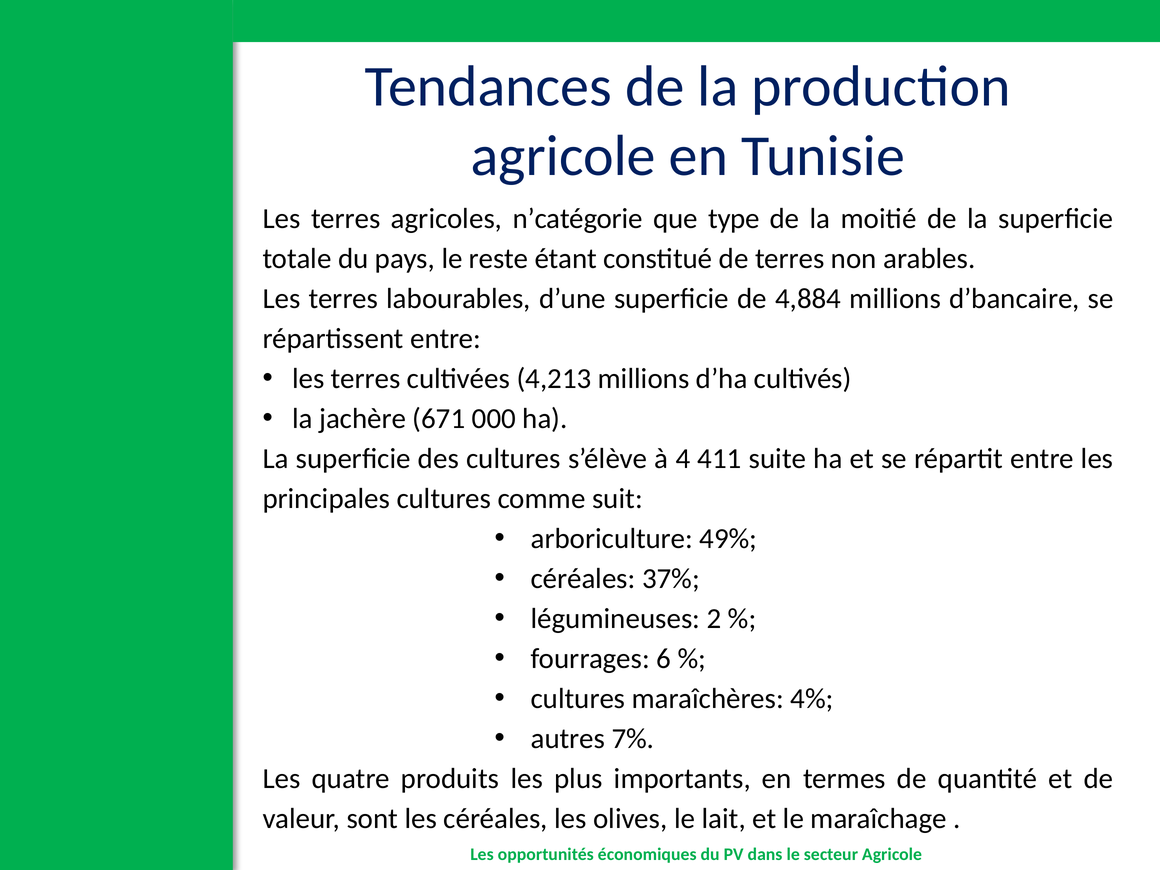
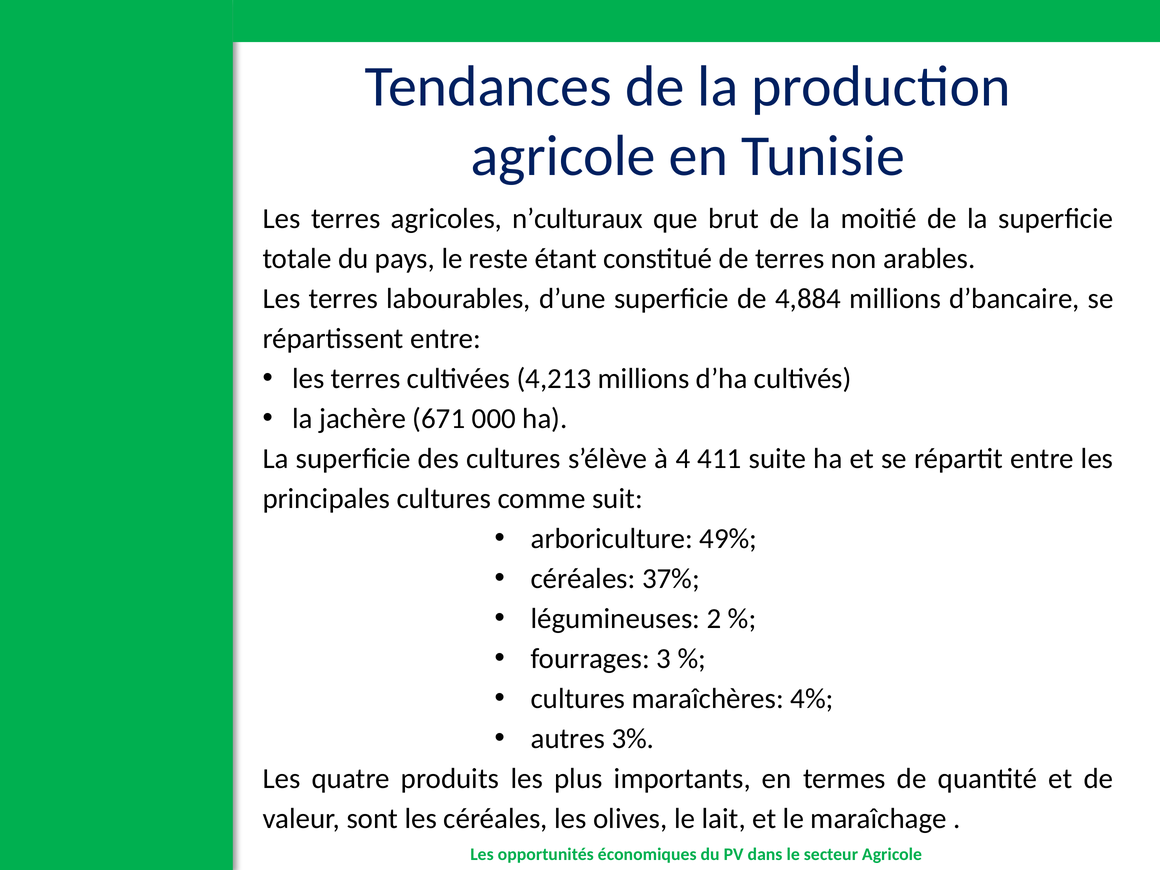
n’catégorie: n’catégorie -> n’culturaux
type: type -> brut
6: 6 -> 3
7%: 7% -> 3%
